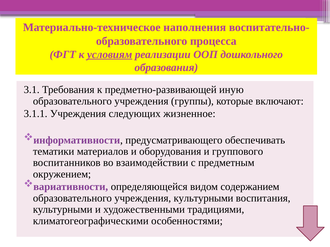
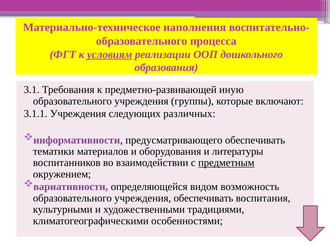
жизненное: жизненное -> различных
группового: группового -> литературы
предметным underline: none -> present
содержанием: содержанием -> возможность
учреждения культурными: культурными -> обеспечивать
